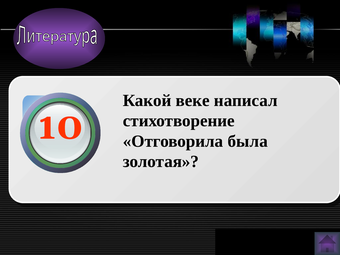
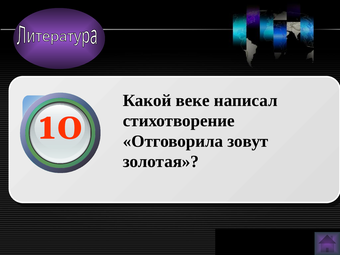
была: была -> зовут
